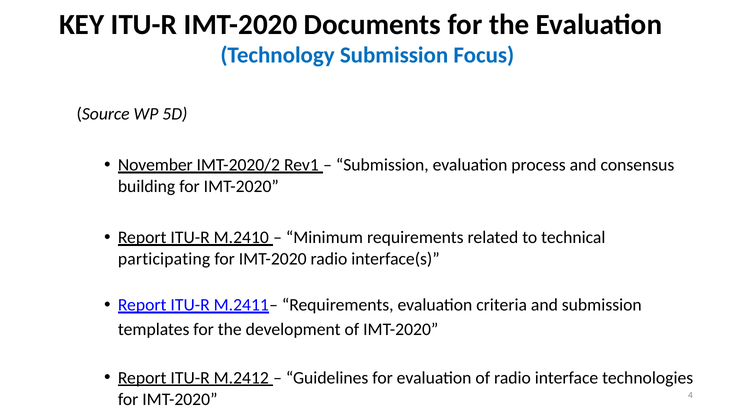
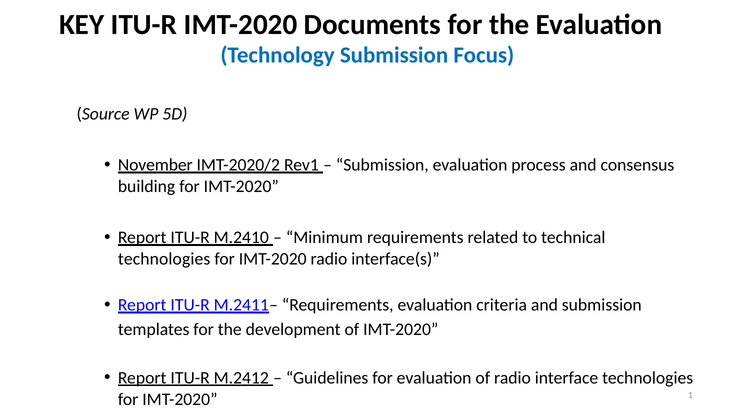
participating at (164, 259): participating -> technologies
4: 4 -> 1
